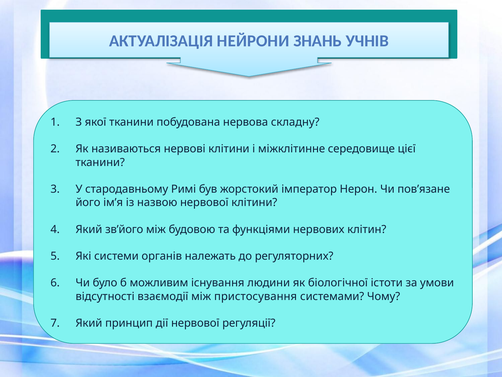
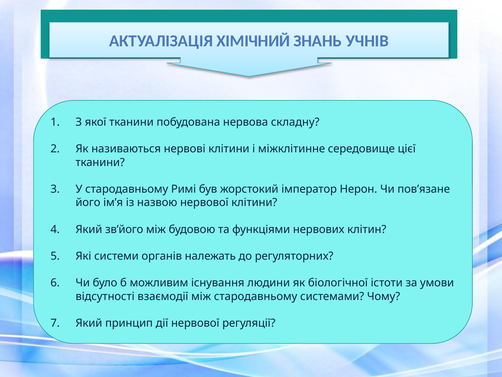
НЕЙРОНИ: НЕЙРОНИ -> ХІМІЧНИЙ
між пристосування: пристосування -> стародавньому
